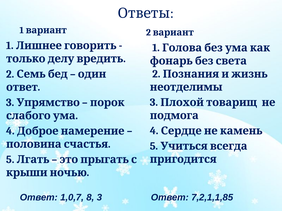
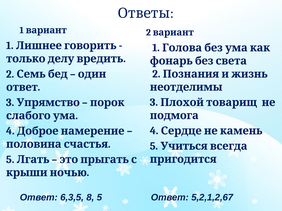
1,0,7: 1,0,7 -> 6,3,5
8 3: 3 -> 5
7,2,1,1,85: 7,2,1,1,85 -> 5,2,1,2,67
